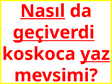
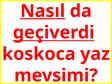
yaz underline: present -> none
